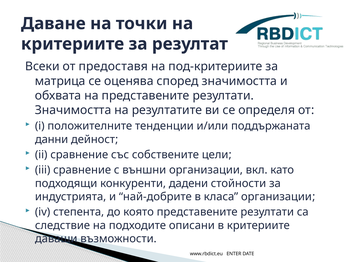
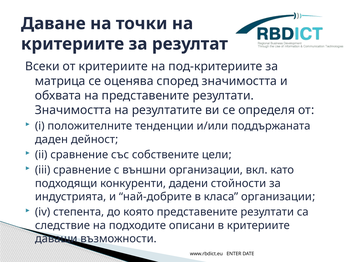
от предоставя: предоставя -> критериите
данни: данни -> даден
